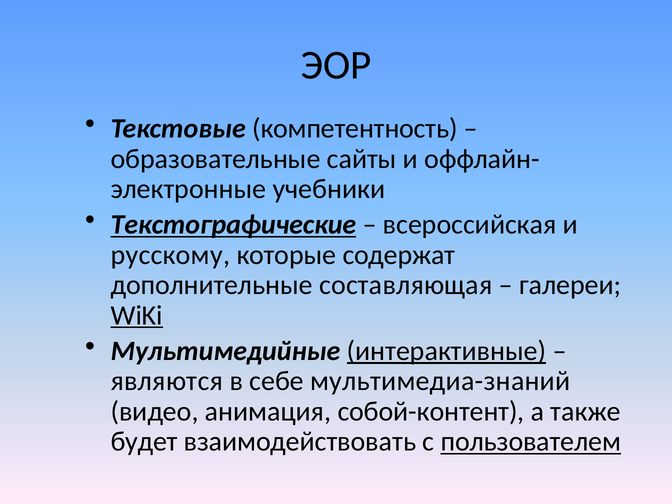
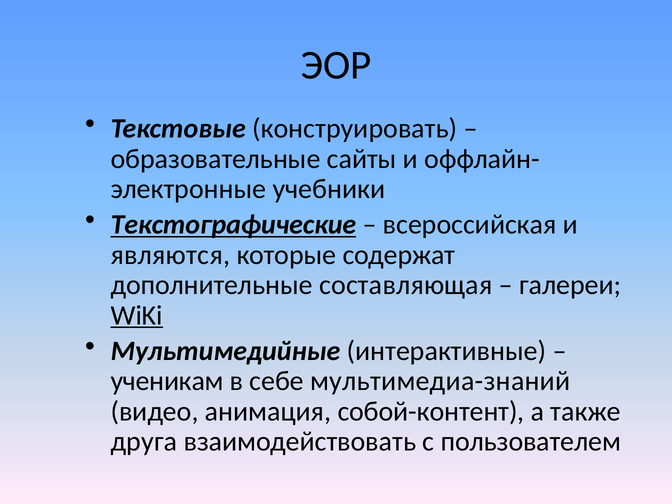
компетентность: компетентность -> конструировать
русскому: русскому -> являются
интерактивные underline: present -> none
являются: являются -> ученикам
будет: будет -> друга
пользователем underline: present -> none
